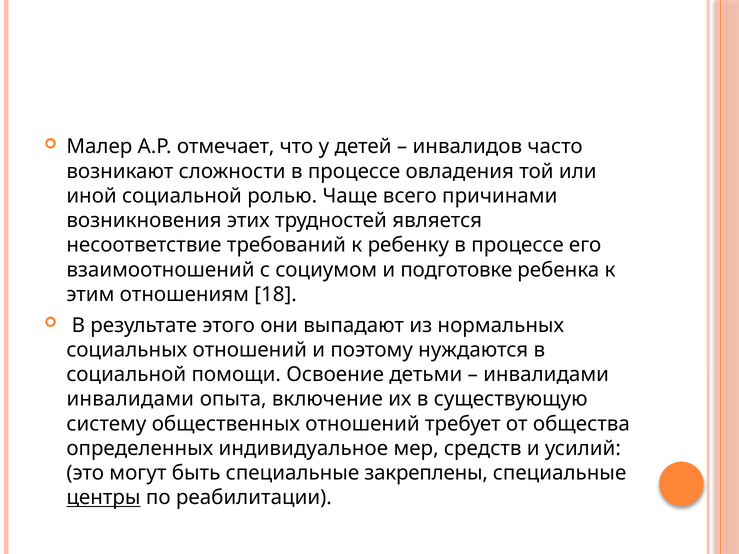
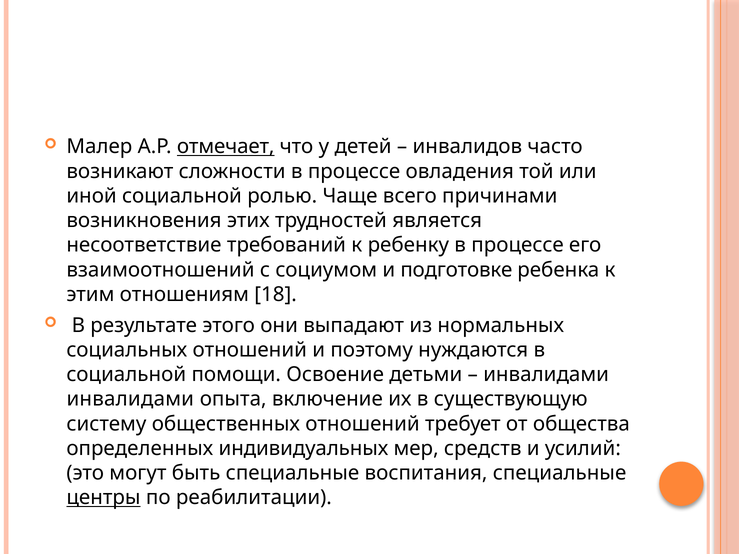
отмечает underline: none -> present
индивидуальное: индивидуальное -> индивидуальных
закреплены: закреплены -> воспитания
